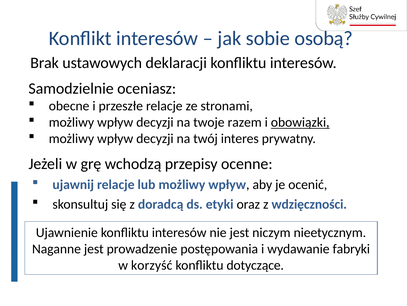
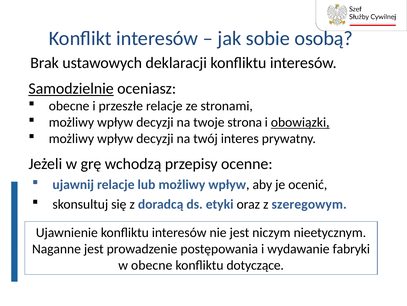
Samodzielnie underline: none -> present
razem: razem -> strona
wdzięczności: wdzięczności -> szeregowym
w korzyść: korzyść -> obecne
